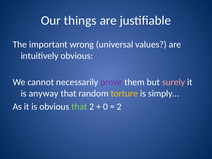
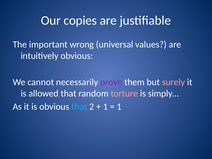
things: things -> copies
anyway: anyway -> allowed
torture colour: yellow -> pink
that at (79, 107) colour: light green -> light blue
0 at (105, 107): 0 -> 1
2 at (119, 107): 2 -> 1
